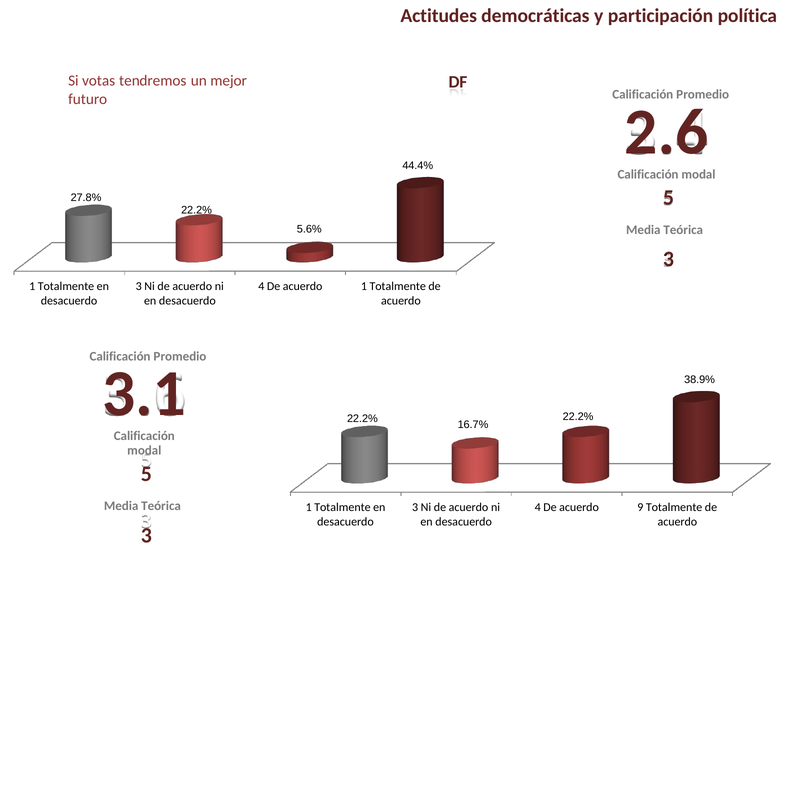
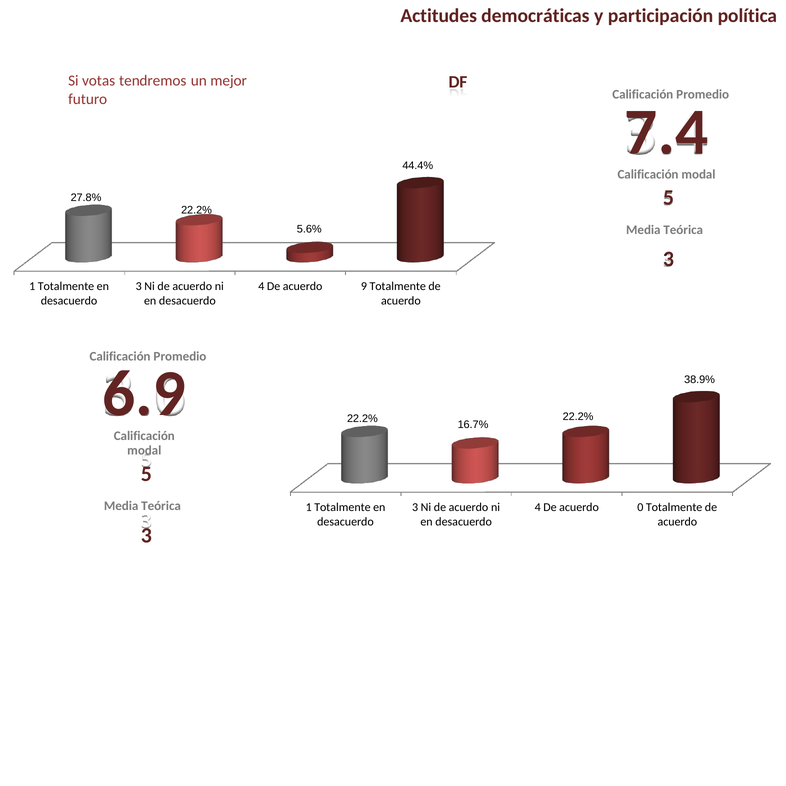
2.6: 2.6 -> 7.4
acuerdo 1: 1 -> 9
3.1: 3.1 -> 6.9
9: 9 -> 0
